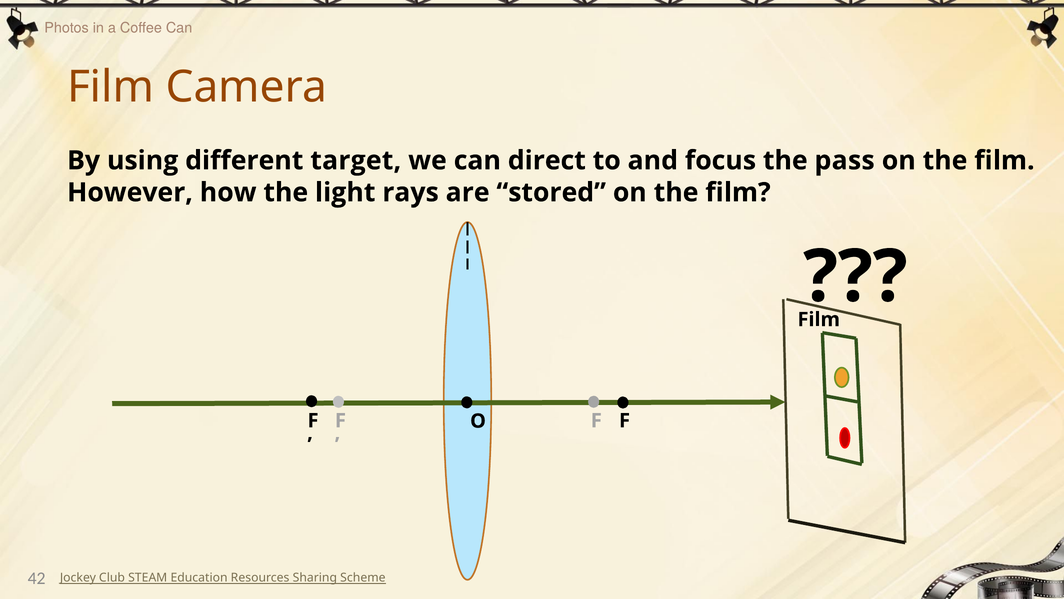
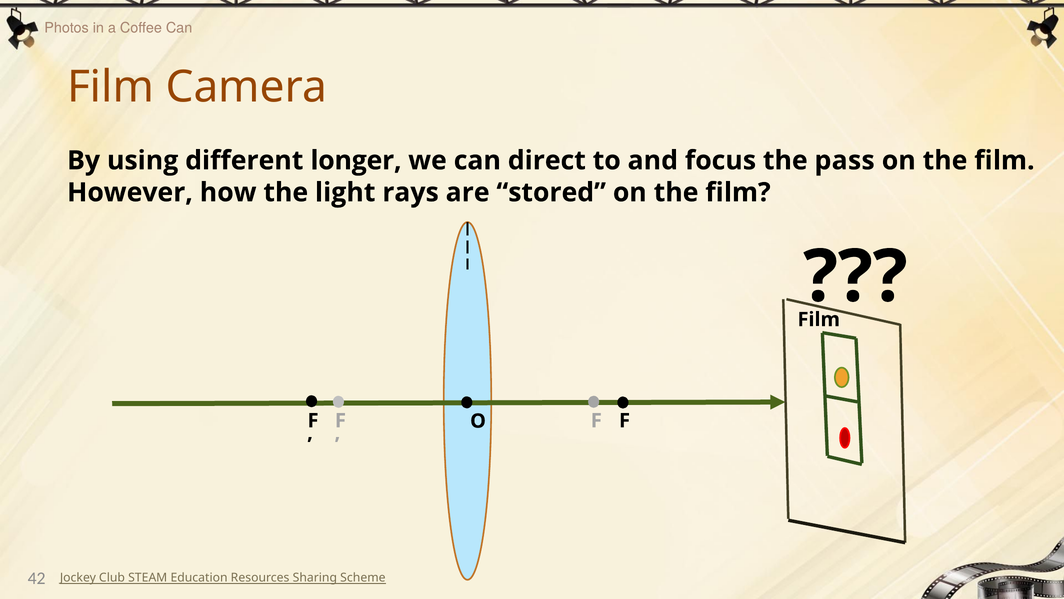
target: target -> longer
